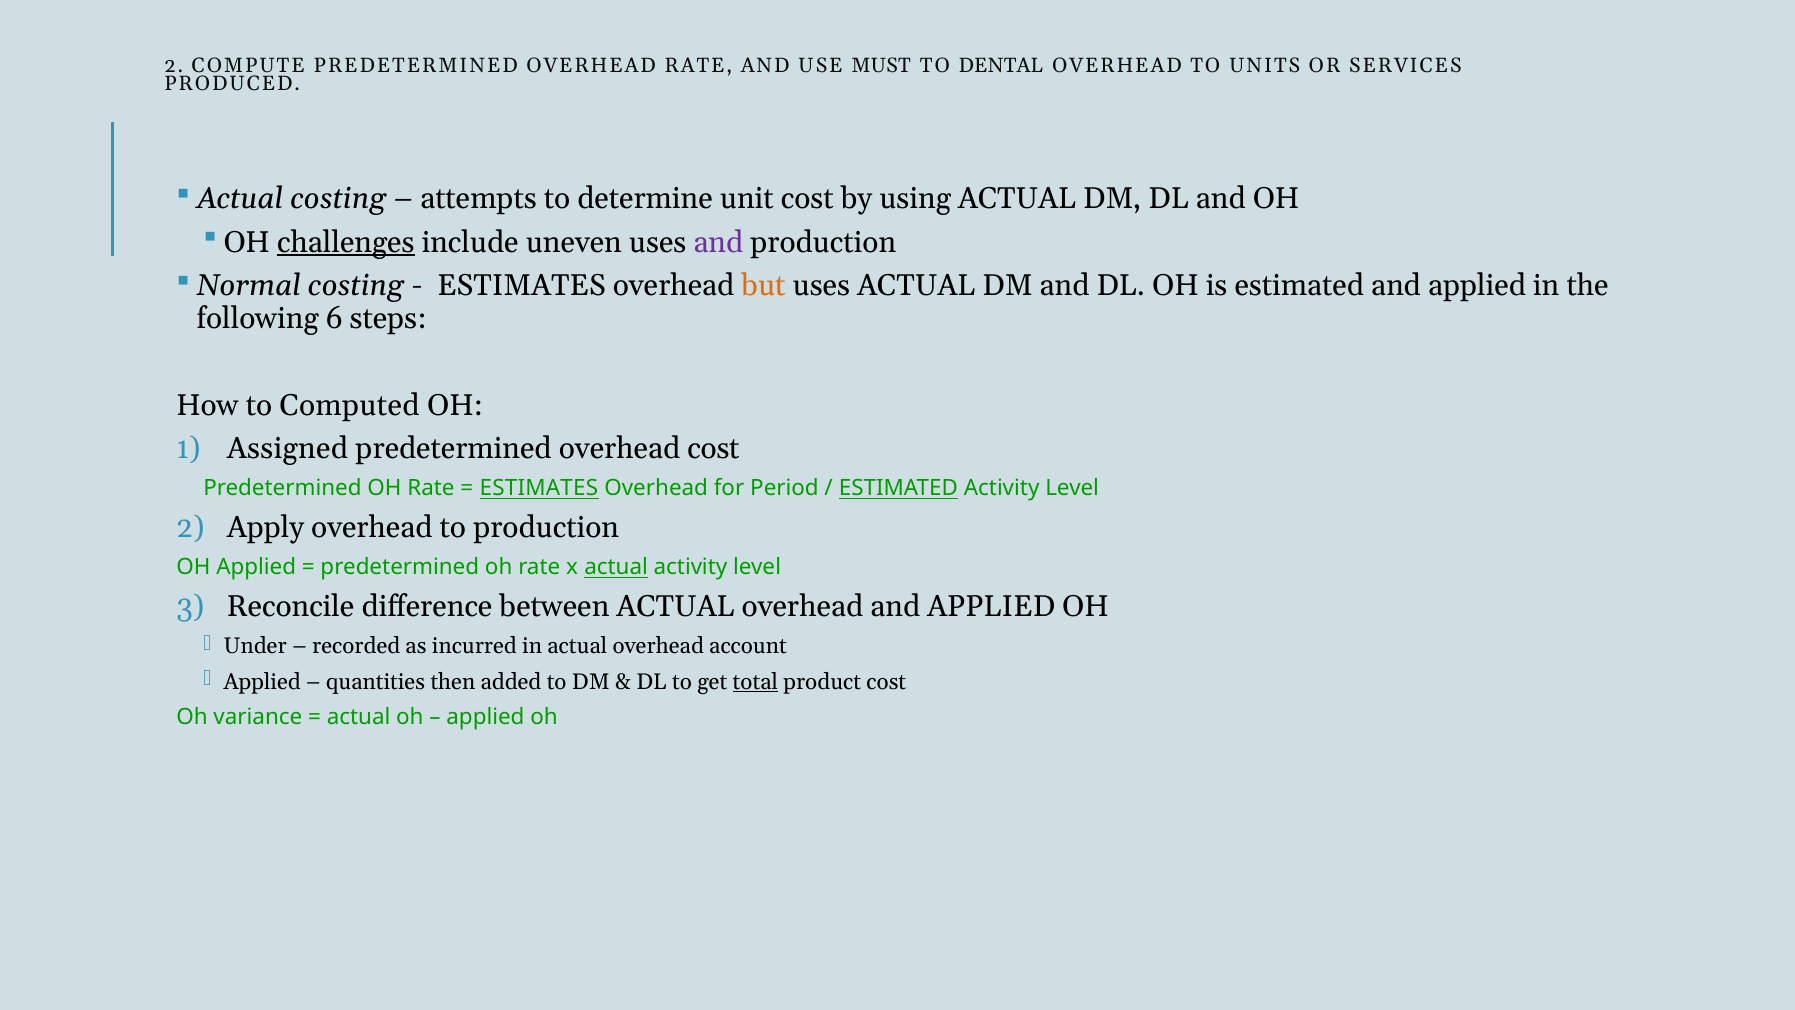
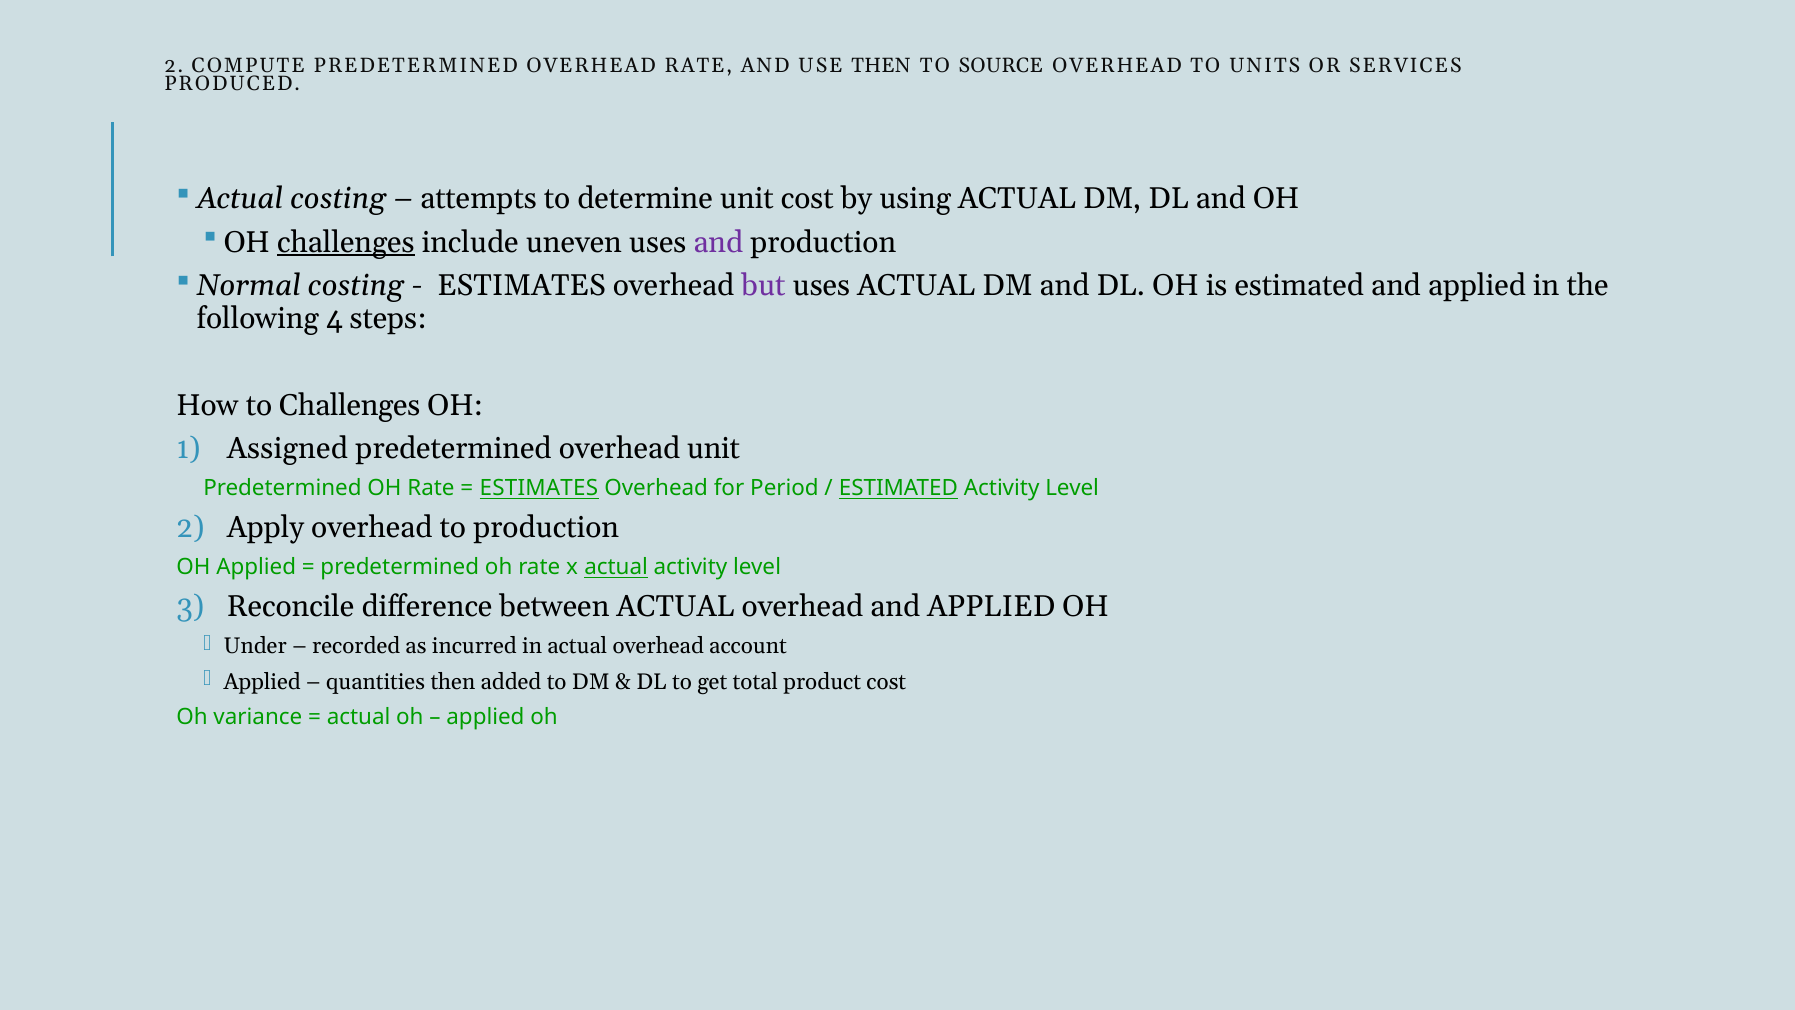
USE MUST: MUST -> THEN
DENTAL: DENTAL -> SOURCE
but colour: orange -> purple
6: 6 -> 4
to Computed: Computed -> Challenges
overhead cost: cost -> unit
total underline: present -> none
